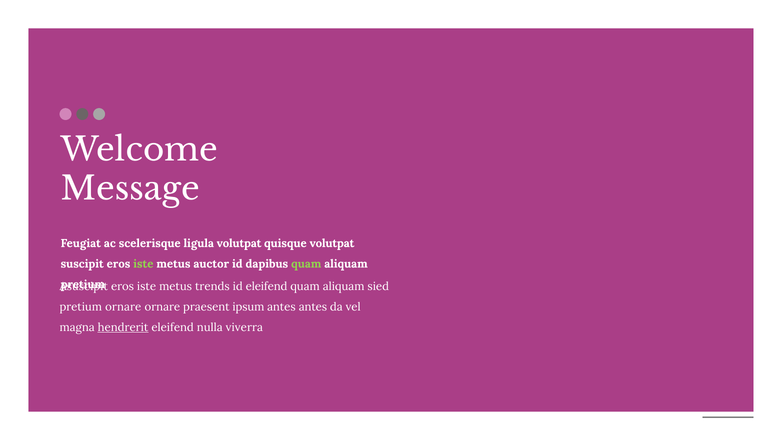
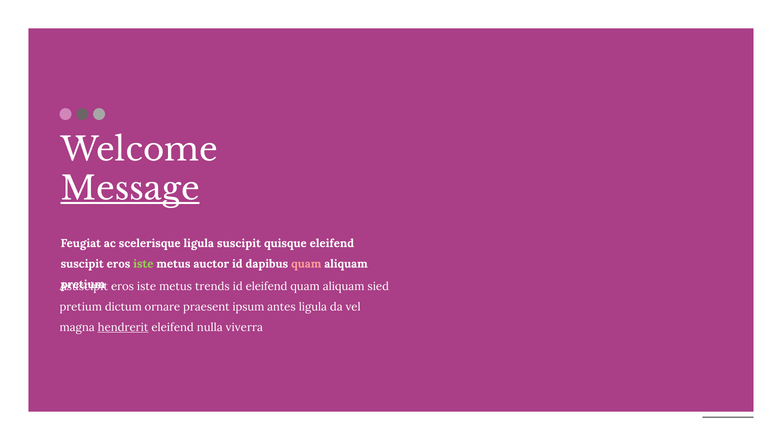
Message underline: none -> present
ligula volutpat: volutpat -> suscipit
quisque volutpat: volutpat -> eleifend
quam at (306, 264) colour: light green -> pink
pretium ornare: ornare -> dictum
antes antes: antes -> ligula
